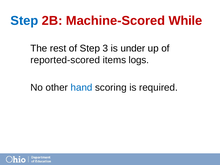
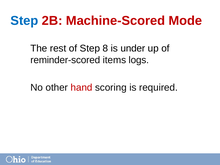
While: While -> Mode
3: 3 -> 8
reported-scored: reported-scored -> reminder-scored
hand colour: blue -> red
